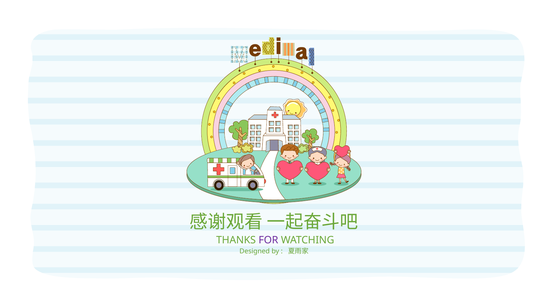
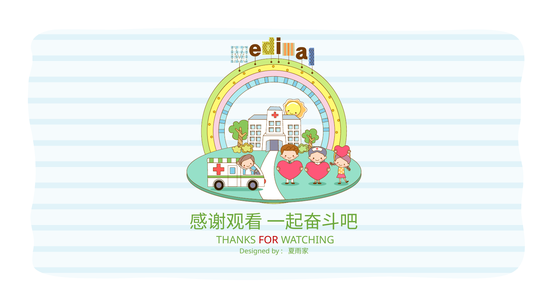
FOR colour: purple -> red
